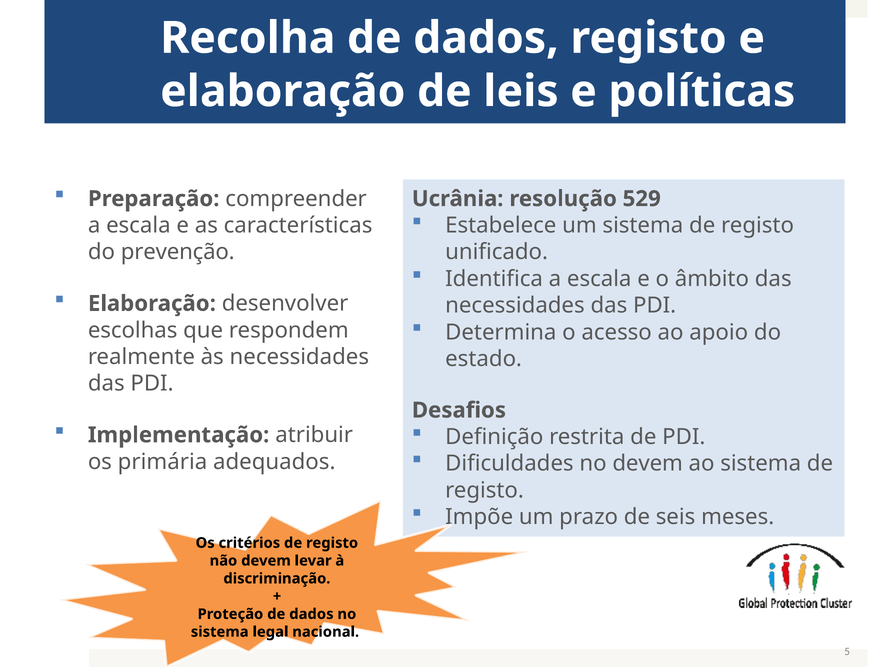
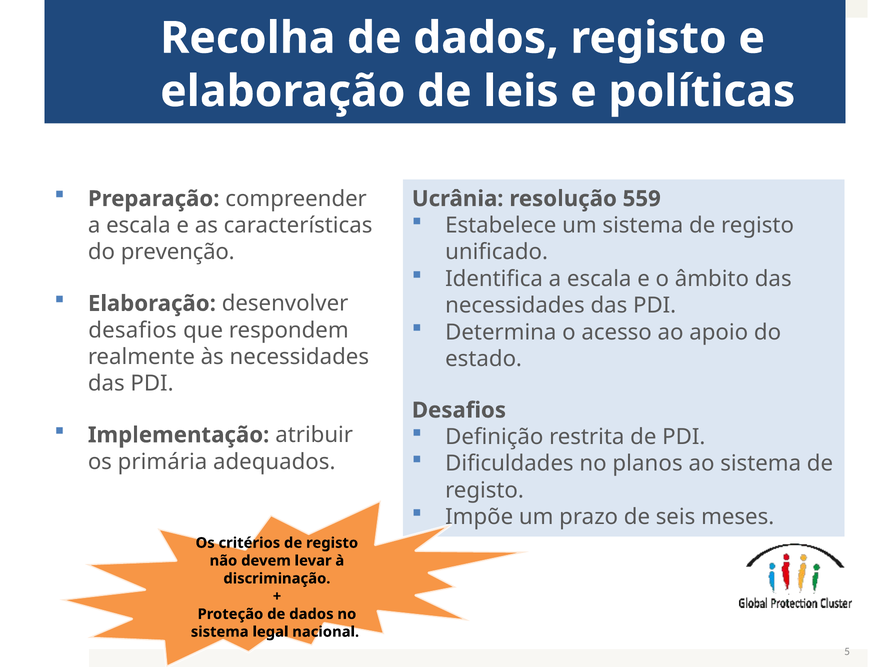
529: 529 -> 559
escolhas at (133, 330): escolhas -> desafios
no devem: devem -> planos
